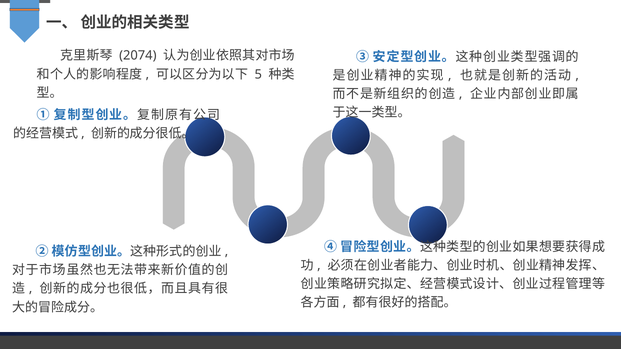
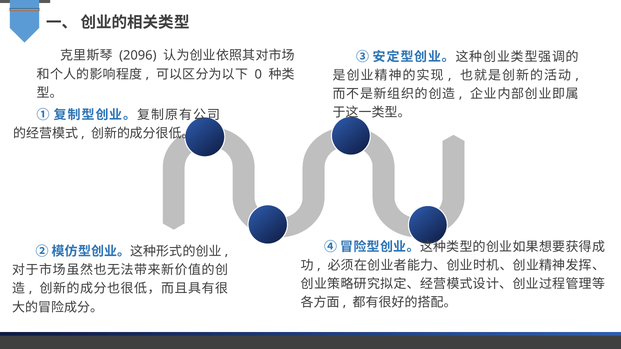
2074: 2074 -> 2096
5: 5 -> 0
